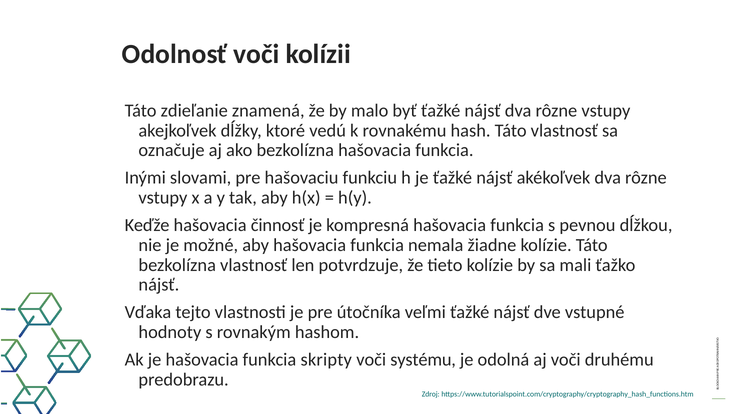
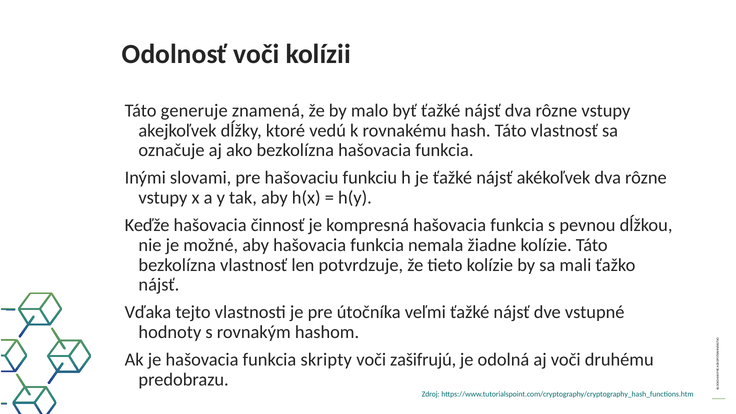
zdieľanie: zdieľanie -> generuje
systému: systému -> zašifrujú
